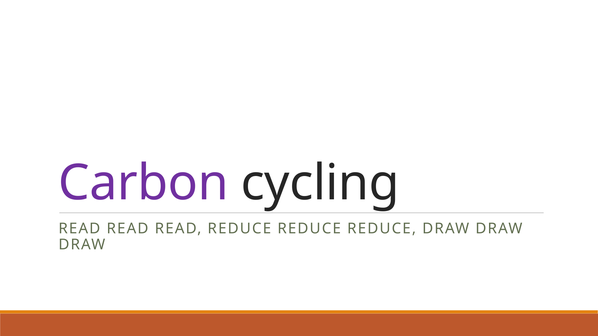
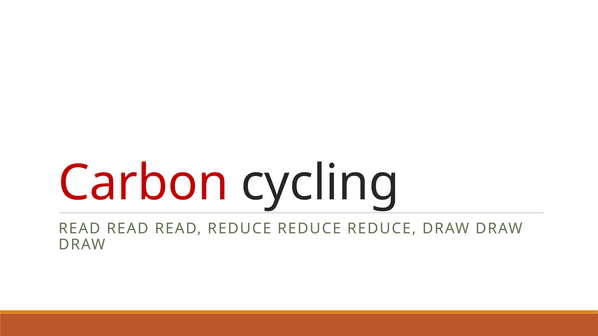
Carbon colour: purple -> red
